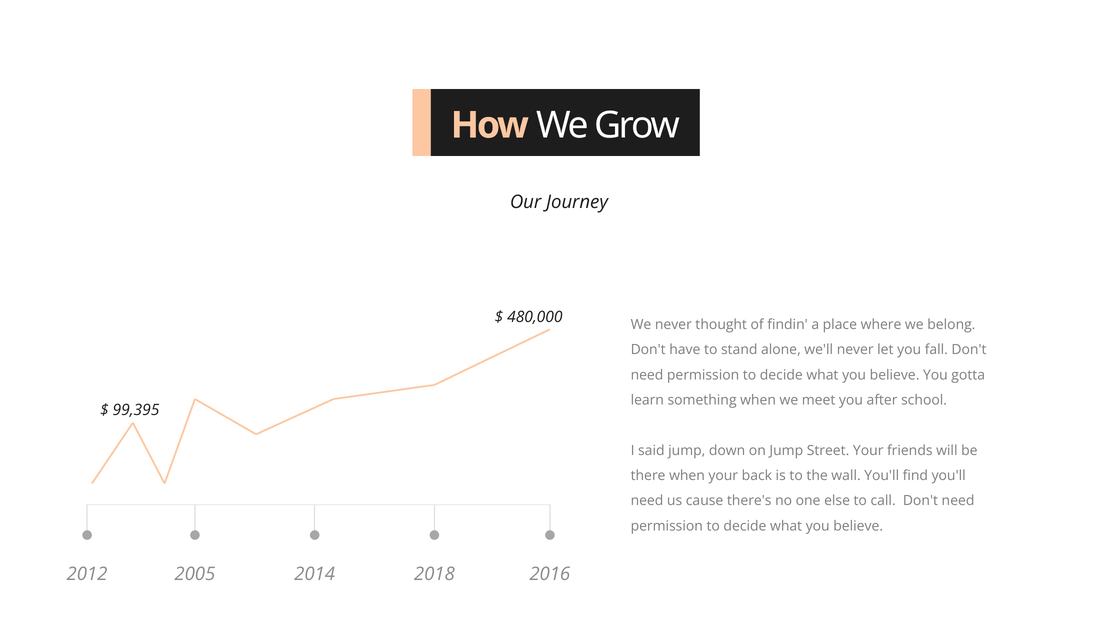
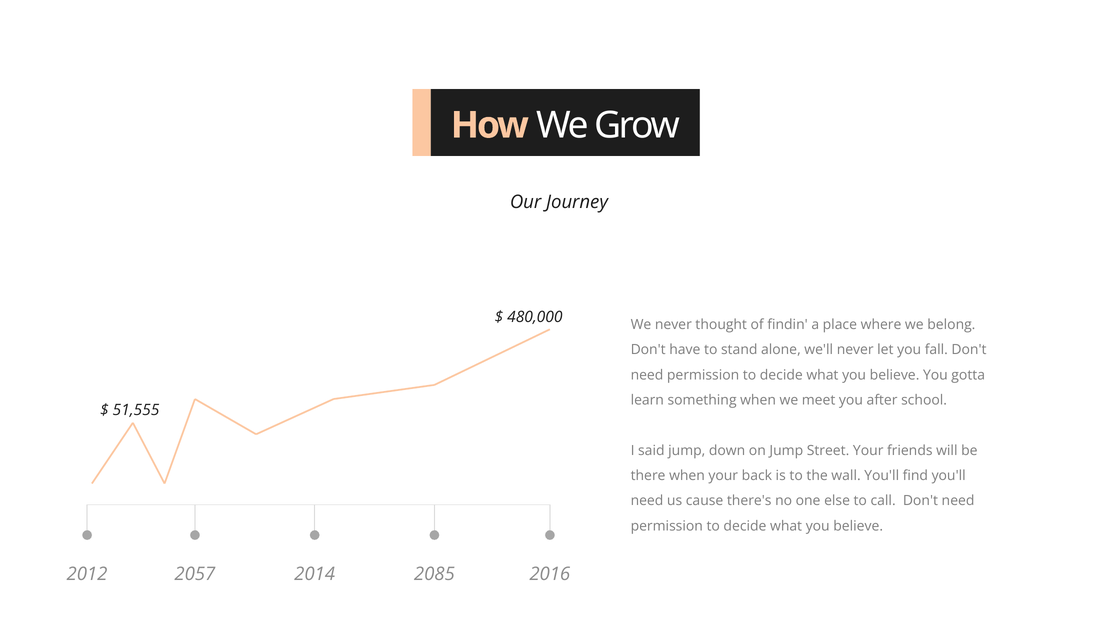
99,395: 99,395 -> 51,555
2005: 2005 -> 2057
2018: 2018 -> 2085
